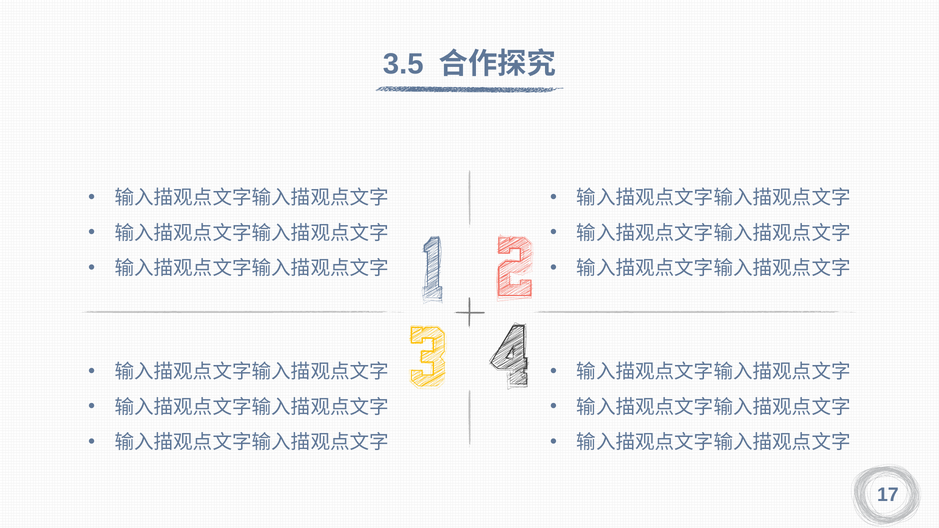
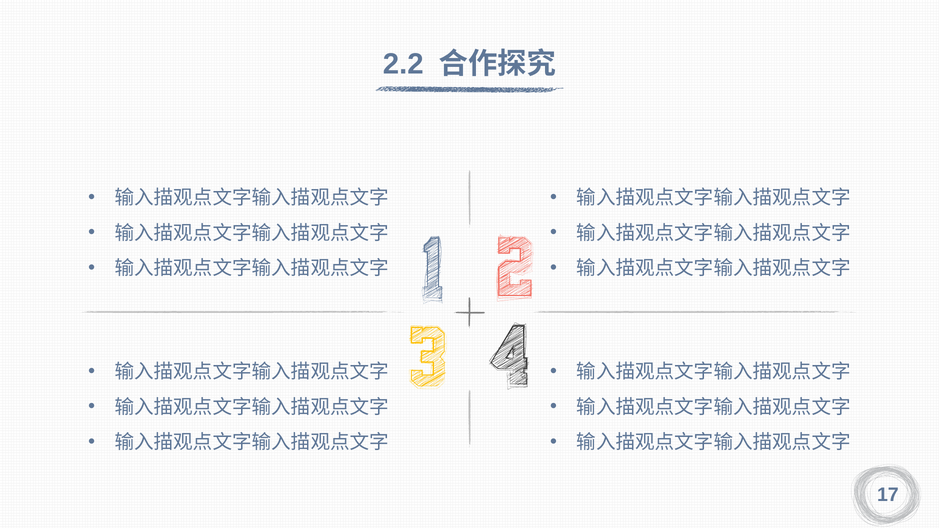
3.5: 3.5 -> 2.2
